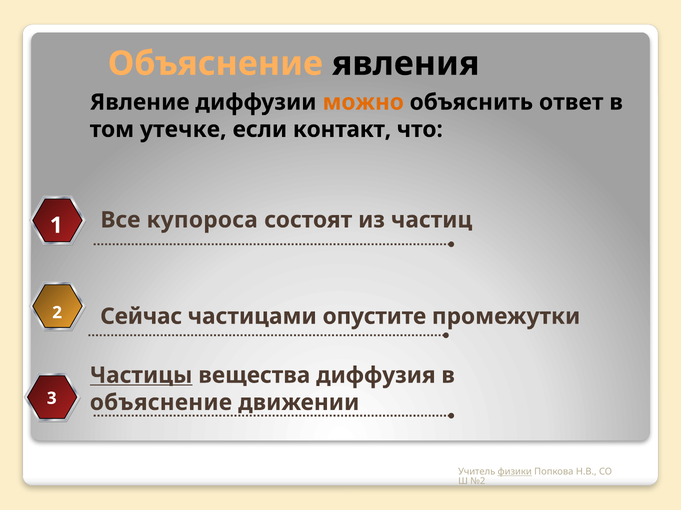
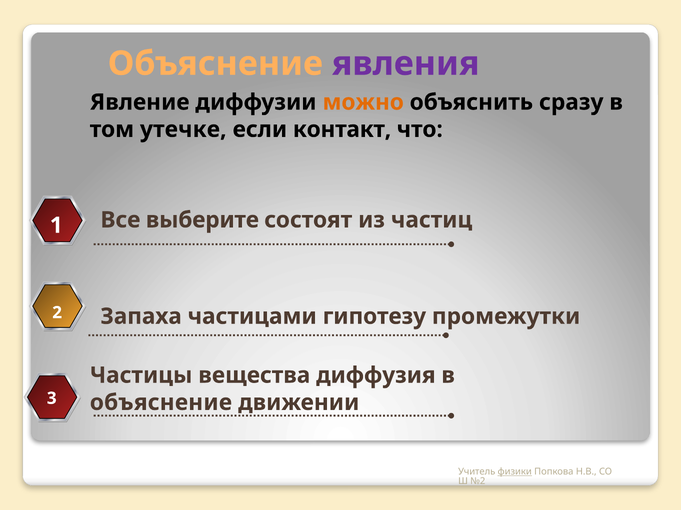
явления colour: black -> purple
ответ: ответ -> сразу
купороса: купороса -> выберите
Сейчас: Сейчас -> Запаха
опустите: опустите -> гипотезу
Частицы underline: present -> none
